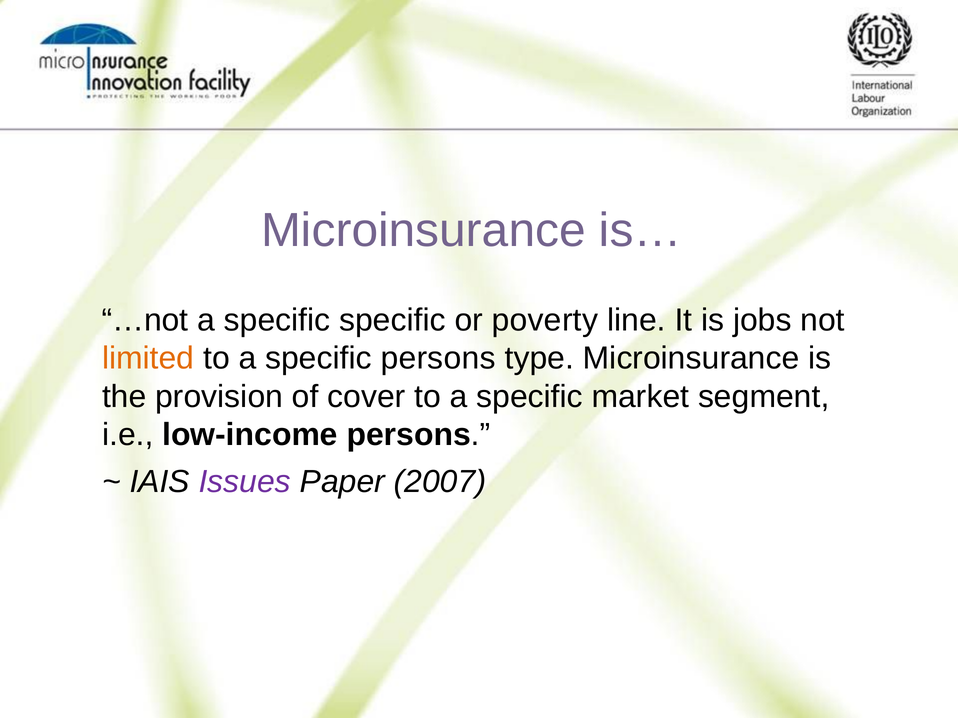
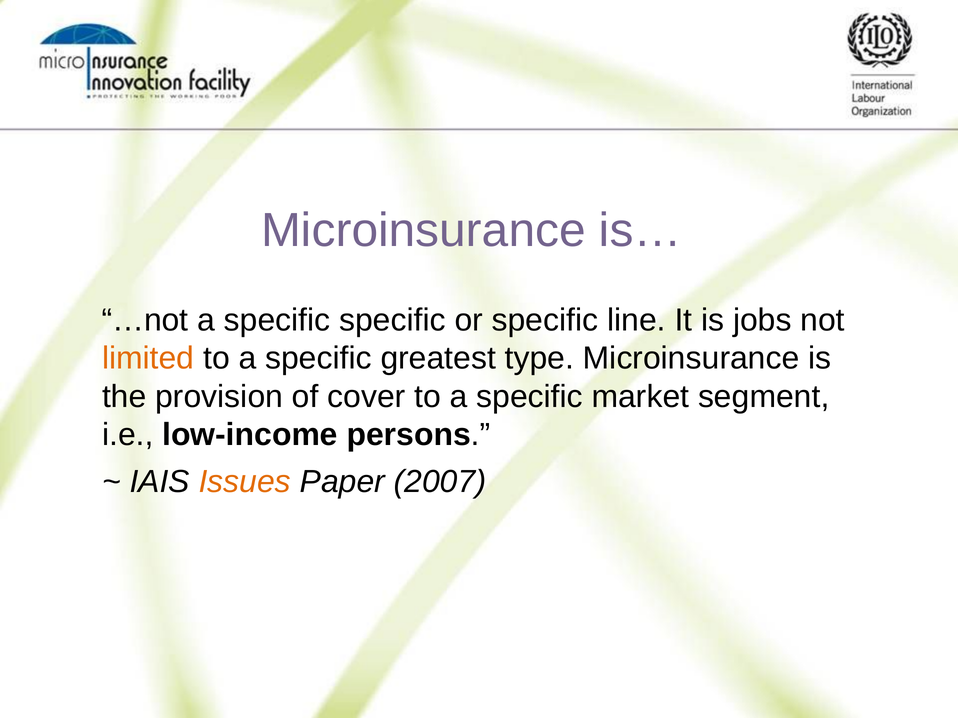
or poverty: poverty -> specific
specific persons: persons -> greatest
Issues colour: purple -> orange
